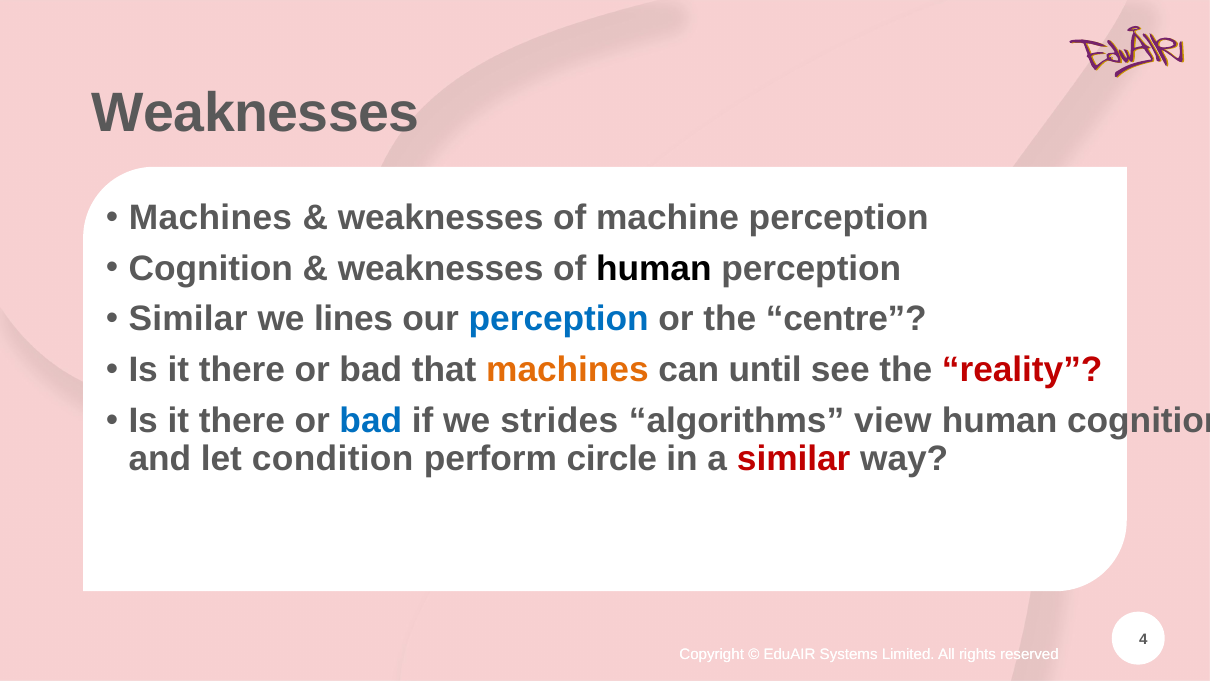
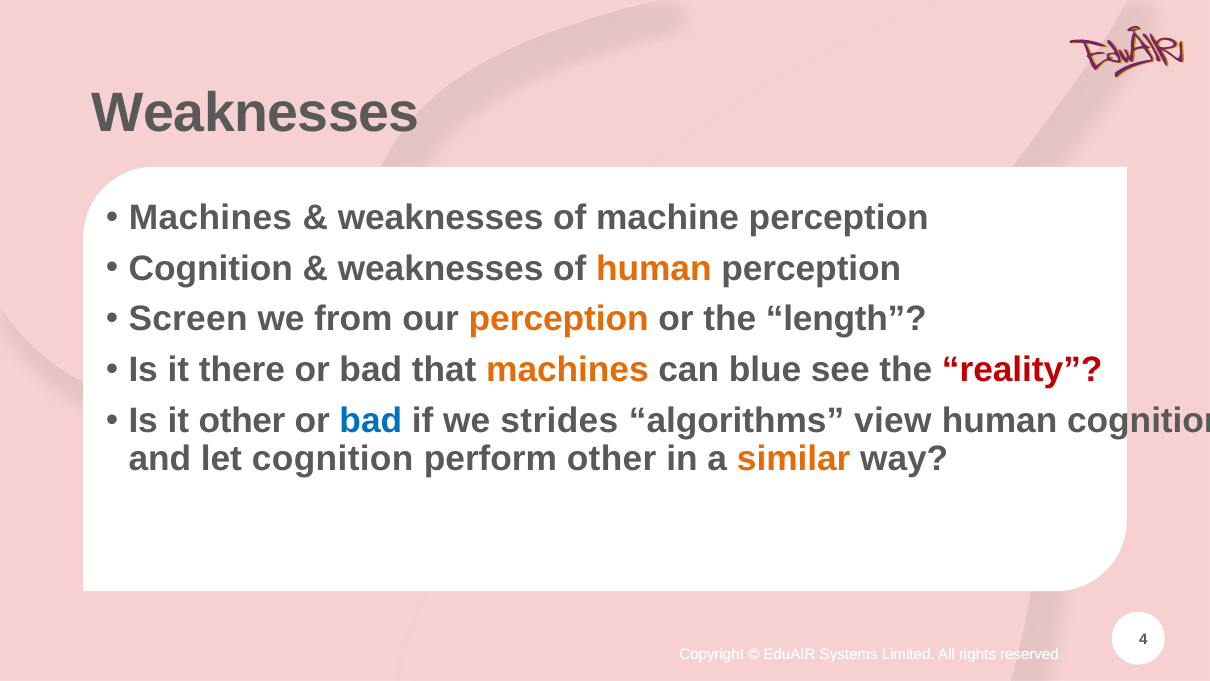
human at (654, 268) colour: black -> orange
Similar at (188, 319): Similar -> Screen
lines: lines -> from
perception at (559, 319) colour: blue -> orange
centre: centre -> length
until: until -> blue
there at (242, 421): there -> other
let condition: condition -> cognition
perform circle: circle -> other
similar at (794, 459) colour: red -> orange
